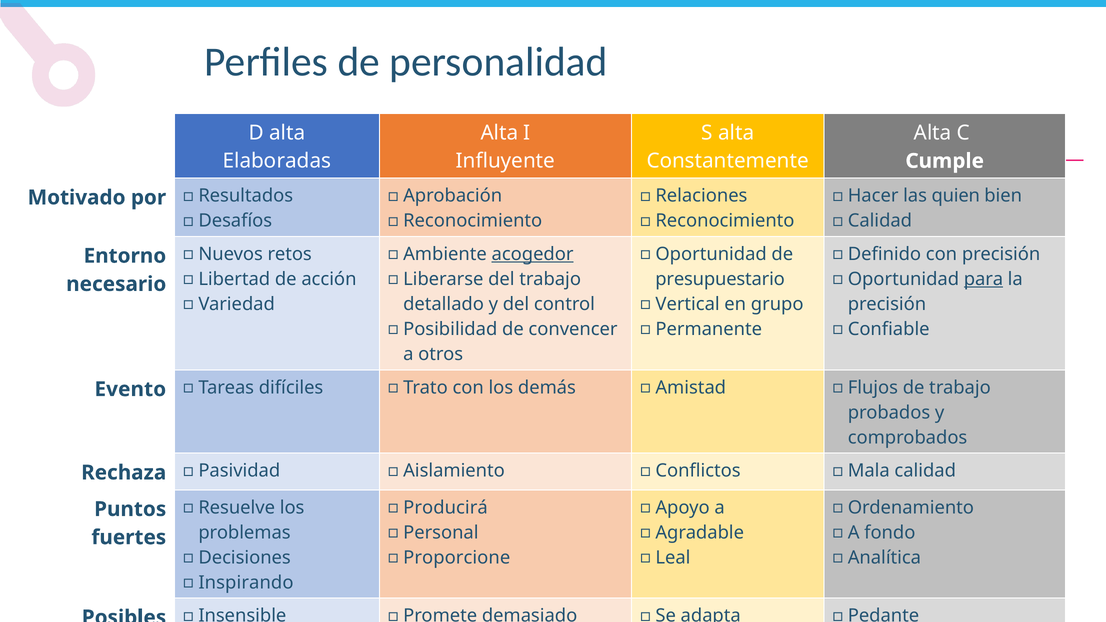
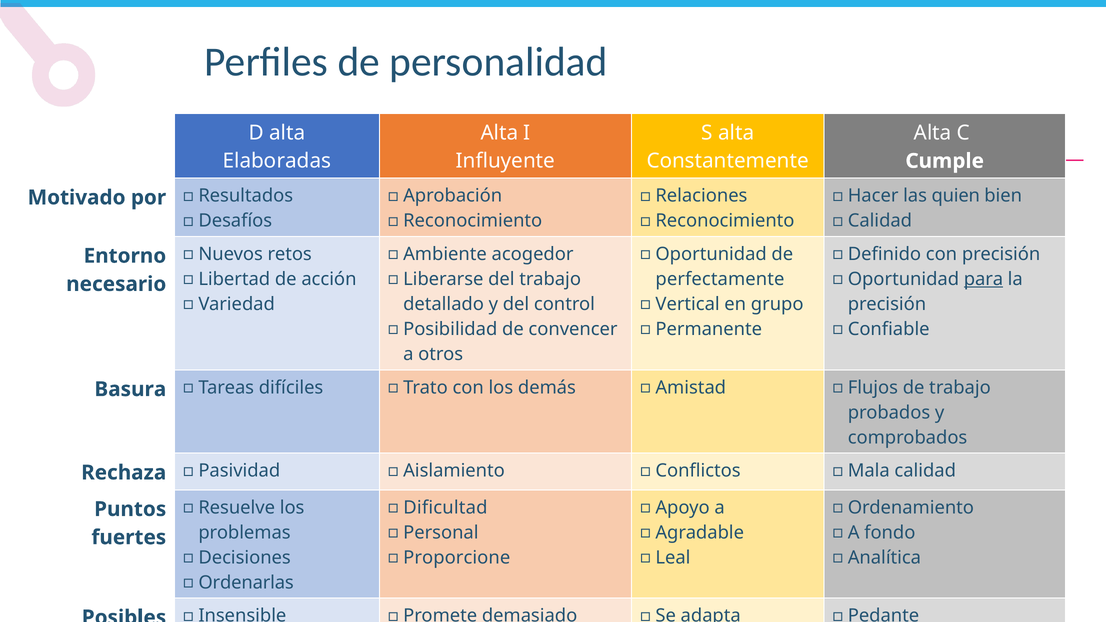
acogedor underline: present -> none
presupuestario: presupuestario -> perfectamente
Evento: Evento -> Basura
Producirá: Producirá -> Dificultad
Inspirando: Inspirando -> Ordenarlas
